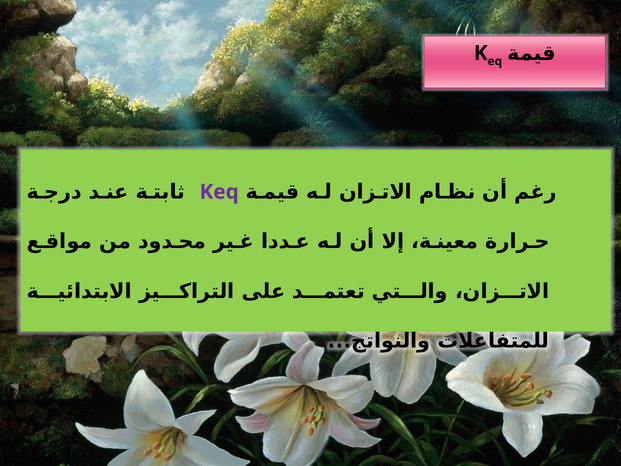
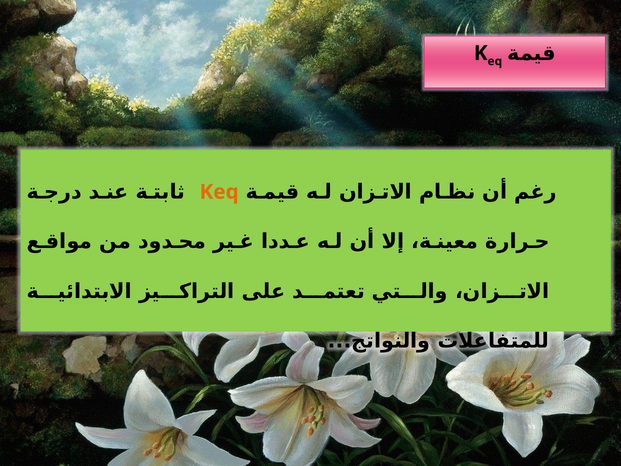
Keq colour: purple -> orange
